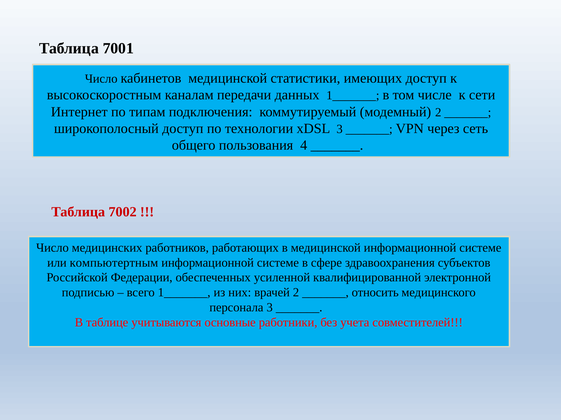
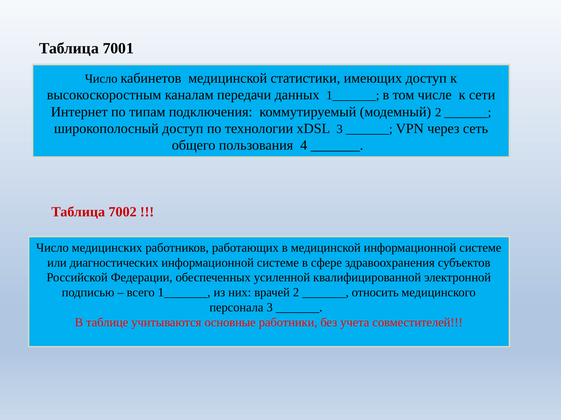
компьютертным: компьютертным -> диагностических
